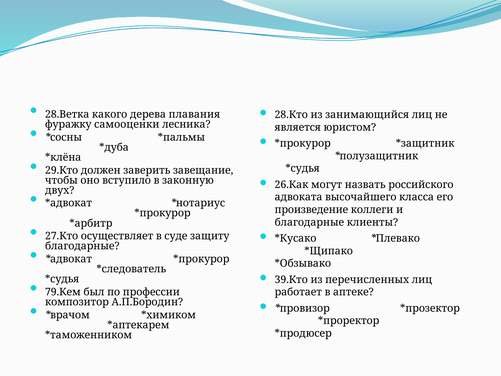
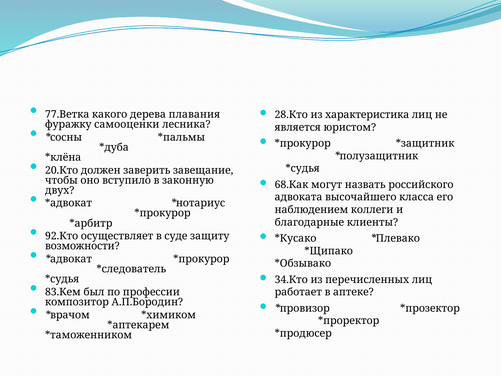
28.Ветка: 28.Ветка -> 77.Ветка
занимающийся: занимающийся -> характеристика
29.Кто: 29.Кто -> 20.Кто
26.Как: 26.Как -> 68.Как
произведение: произведение -> наблюдением
27.Кто: 27.Кто -> 92.Кто
благодарные at (82, 246): благодарные -> возможности
39.Кто: 39.Кто -> 34.Кто
79.Кем: 79.Кем -> 83.Кем
